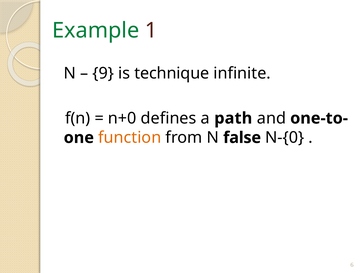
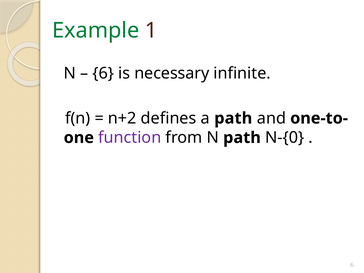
9 at (103, 73): 9 -> 6
technique: technique -> necessary
n+0: n+0 -> n+2
function colour: orange -> purple
N false: false -> path
